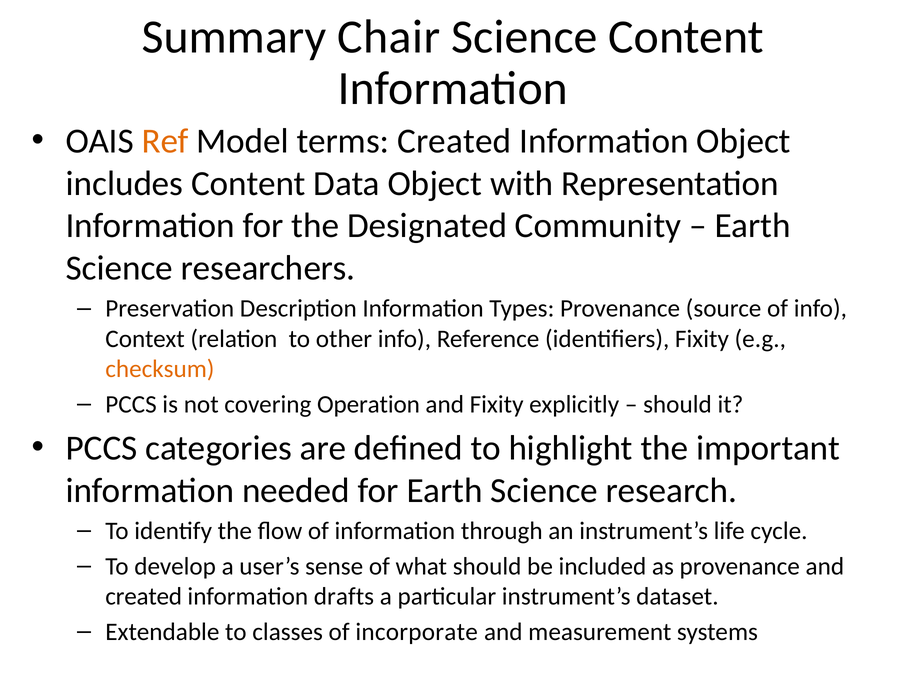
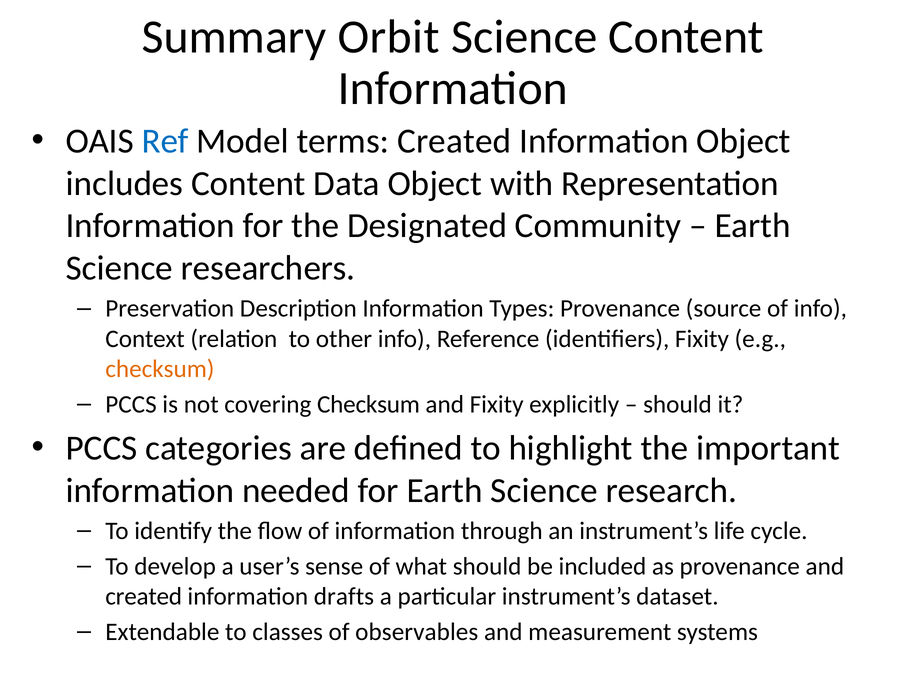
Chair: Chair -> Orbit
Ref colour: orange -> blue
covering Operation: Operation -> Checksum
incorporate: incorporate -> observables
